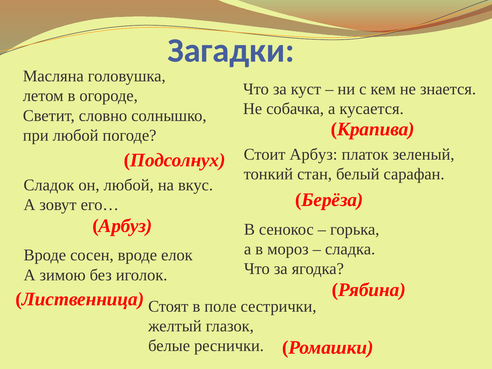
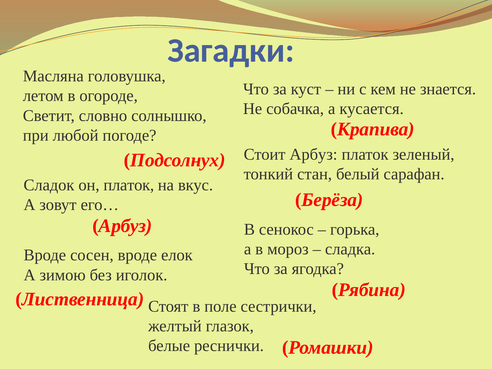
он любой: любой -> платок
